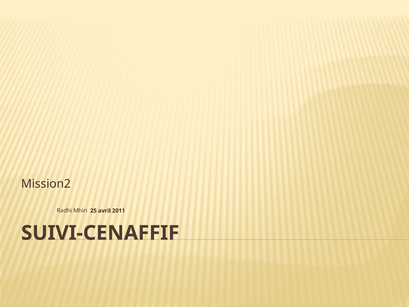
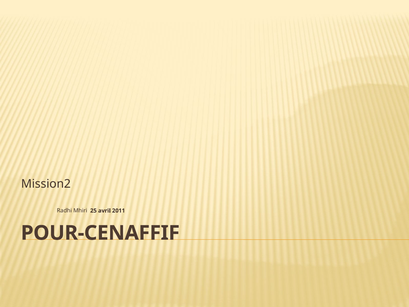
SUIVI-CENAFFIF: SUIVI-CENAFFIF -> POUR-CENAFFIF
